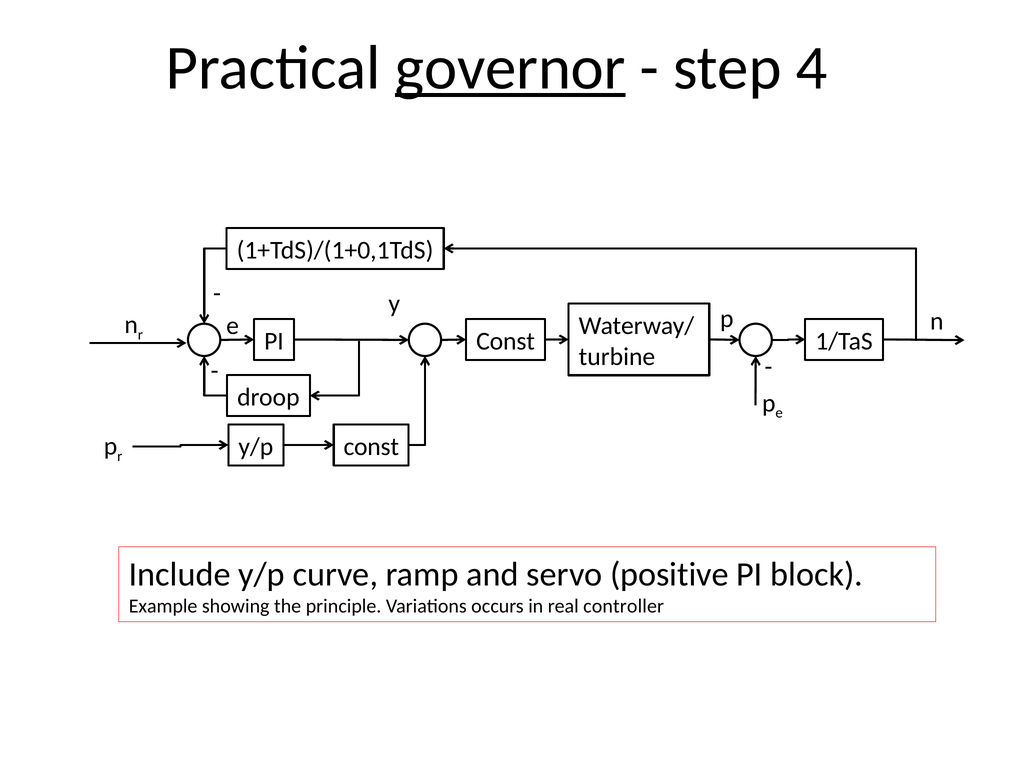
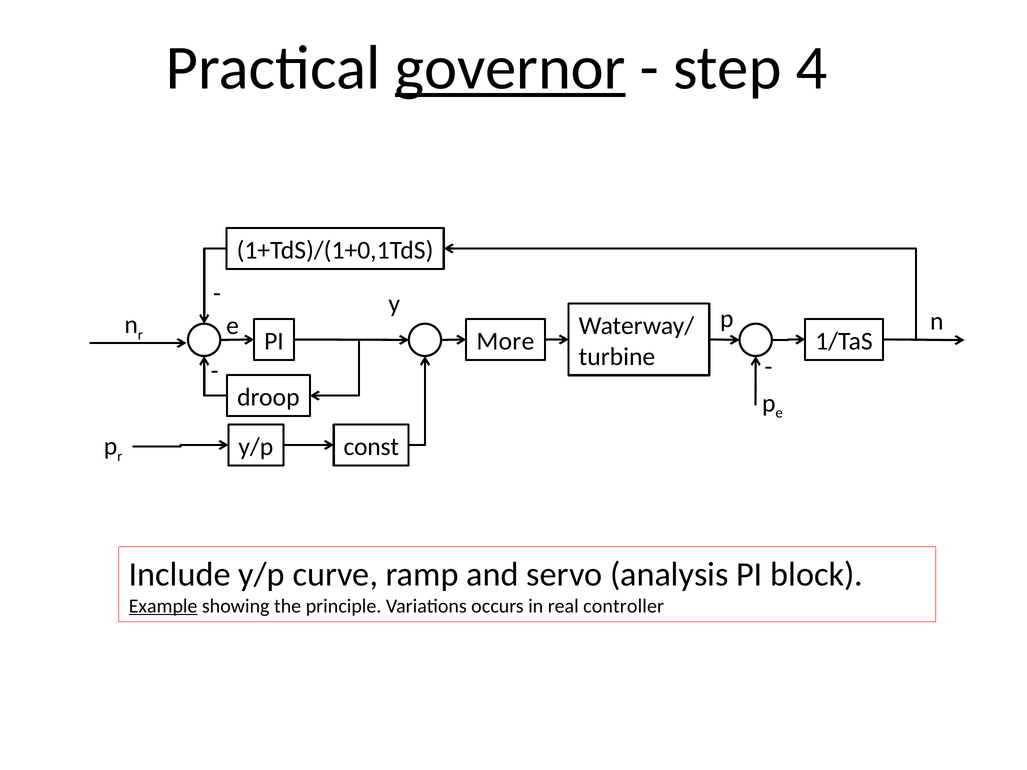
Const at (506, 341): Const -> More
positive: positive -> analysis
Example underline: none -> present
